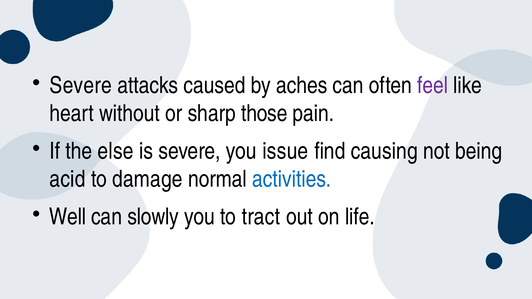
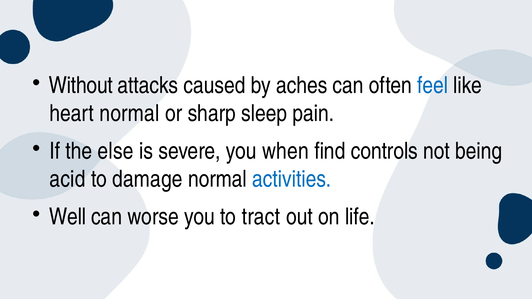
Severe at (81, 85): Severe -> Without
feel colour: purple -> blue
heart without: without -> normal
those: those -> sleep
issue: issue -> when
causing: causing -> controls
slowly: slowly -> worse
